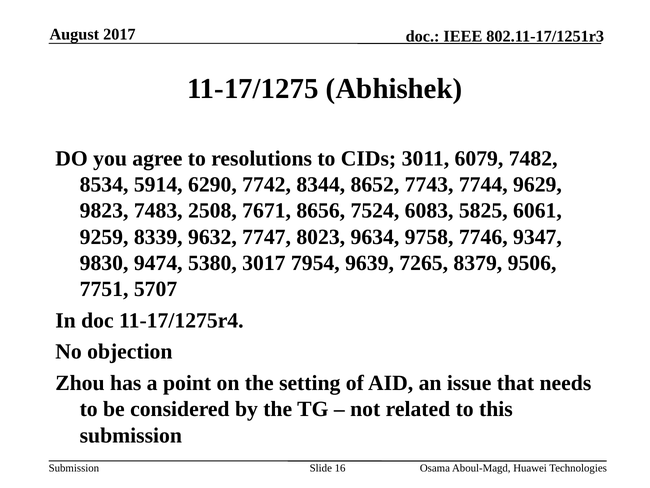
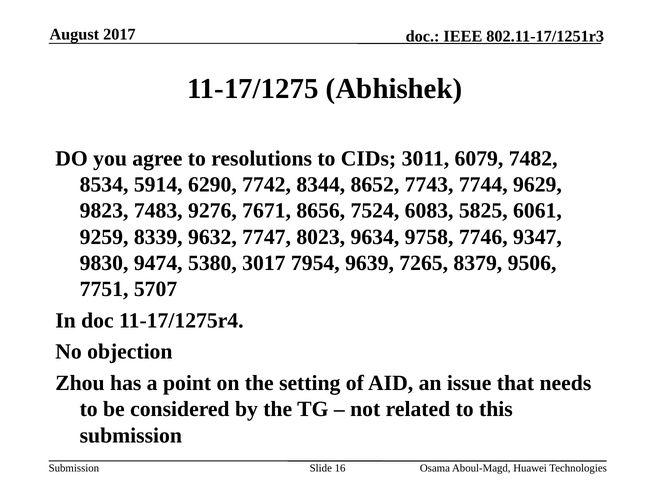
2508: 2508 -> 9276
